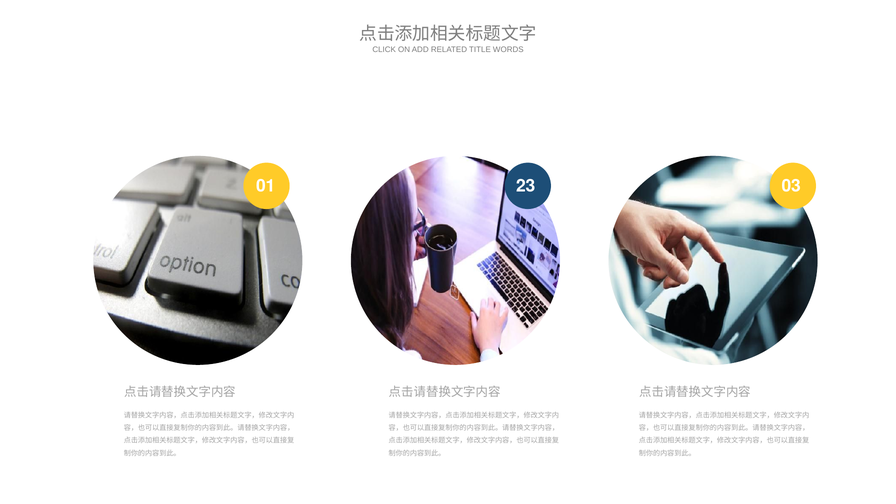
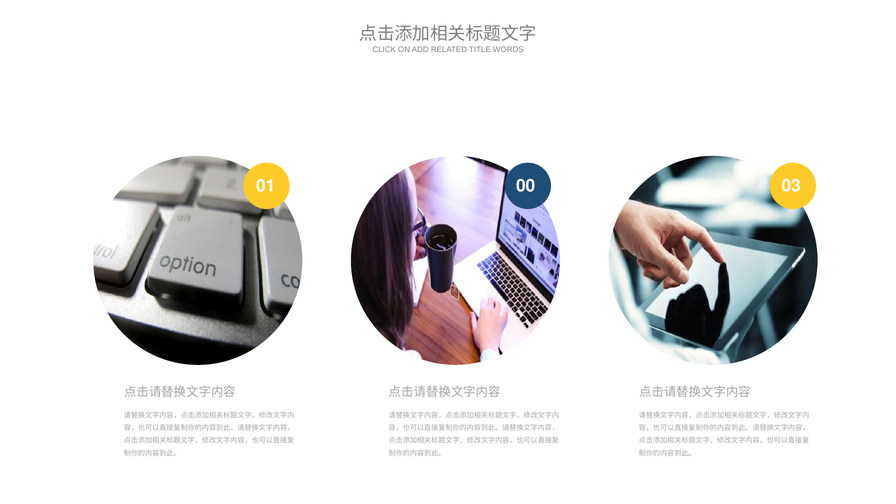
23: 23 -> 00
